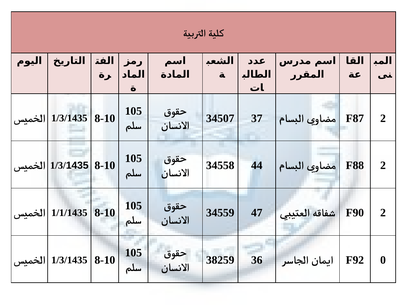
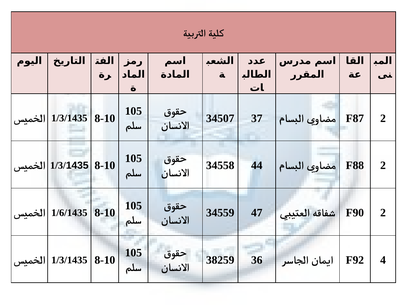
1/1/1435: 1/1/1435 -> 1/6/1435
0: 0 -> 4
